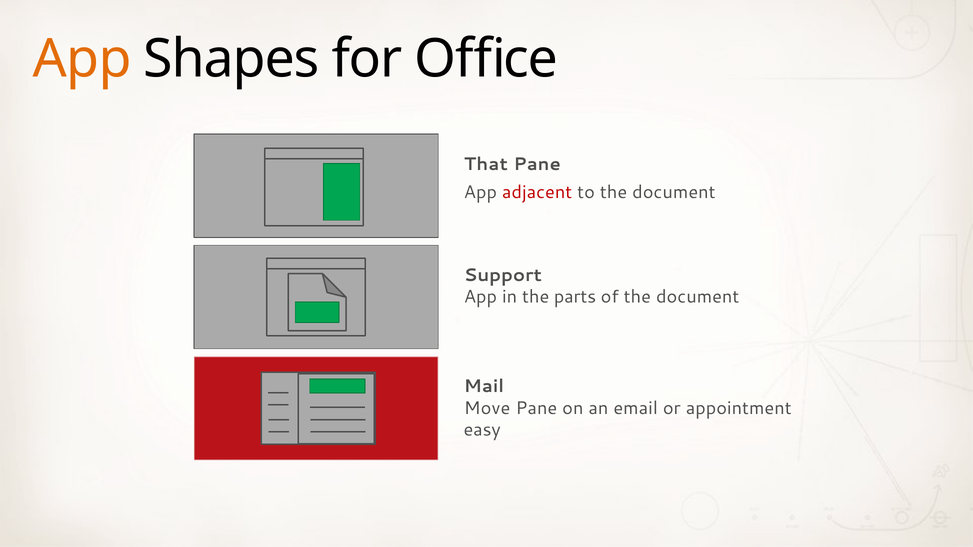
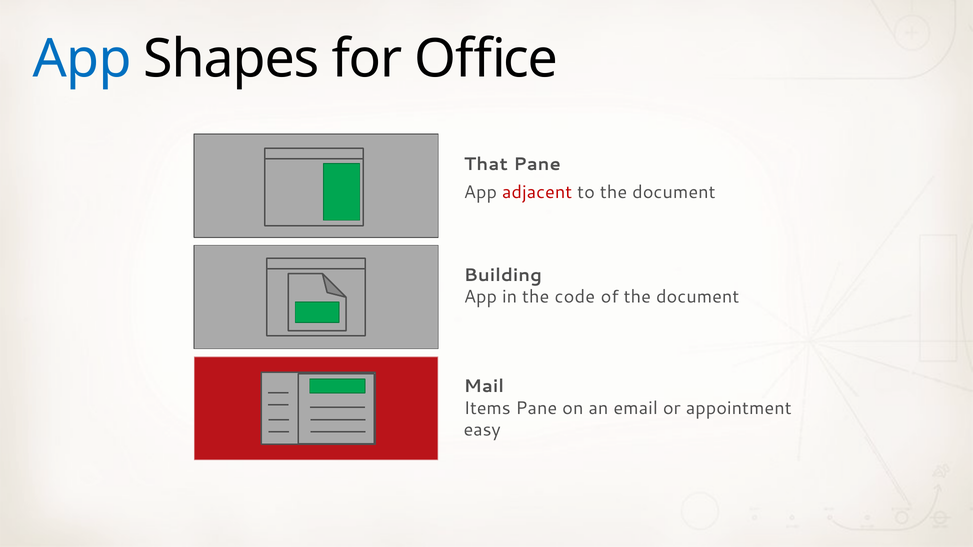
App at (82, 59) colour: orange -> blue
Support: Support -> Building
parts: parts -> code
Move: Move -> Items
